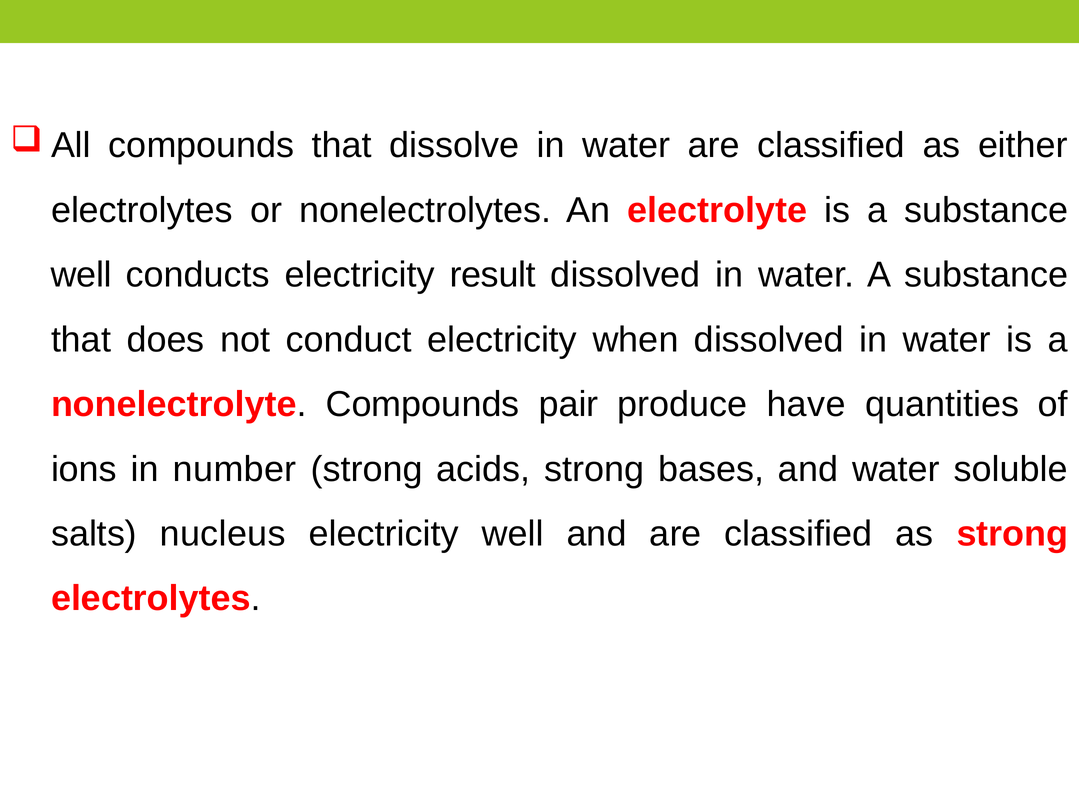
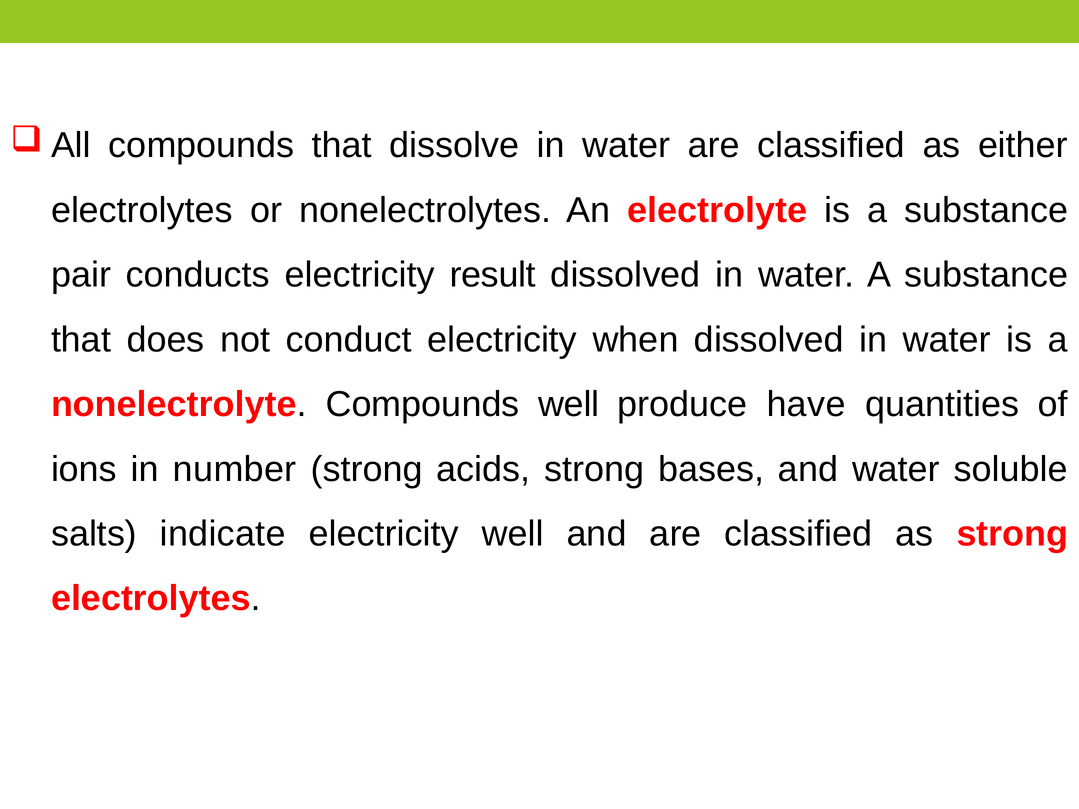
well at (81, 275): well -> pair
Compounds pair: pair -> well
nucleus: nucleus -> indicate
